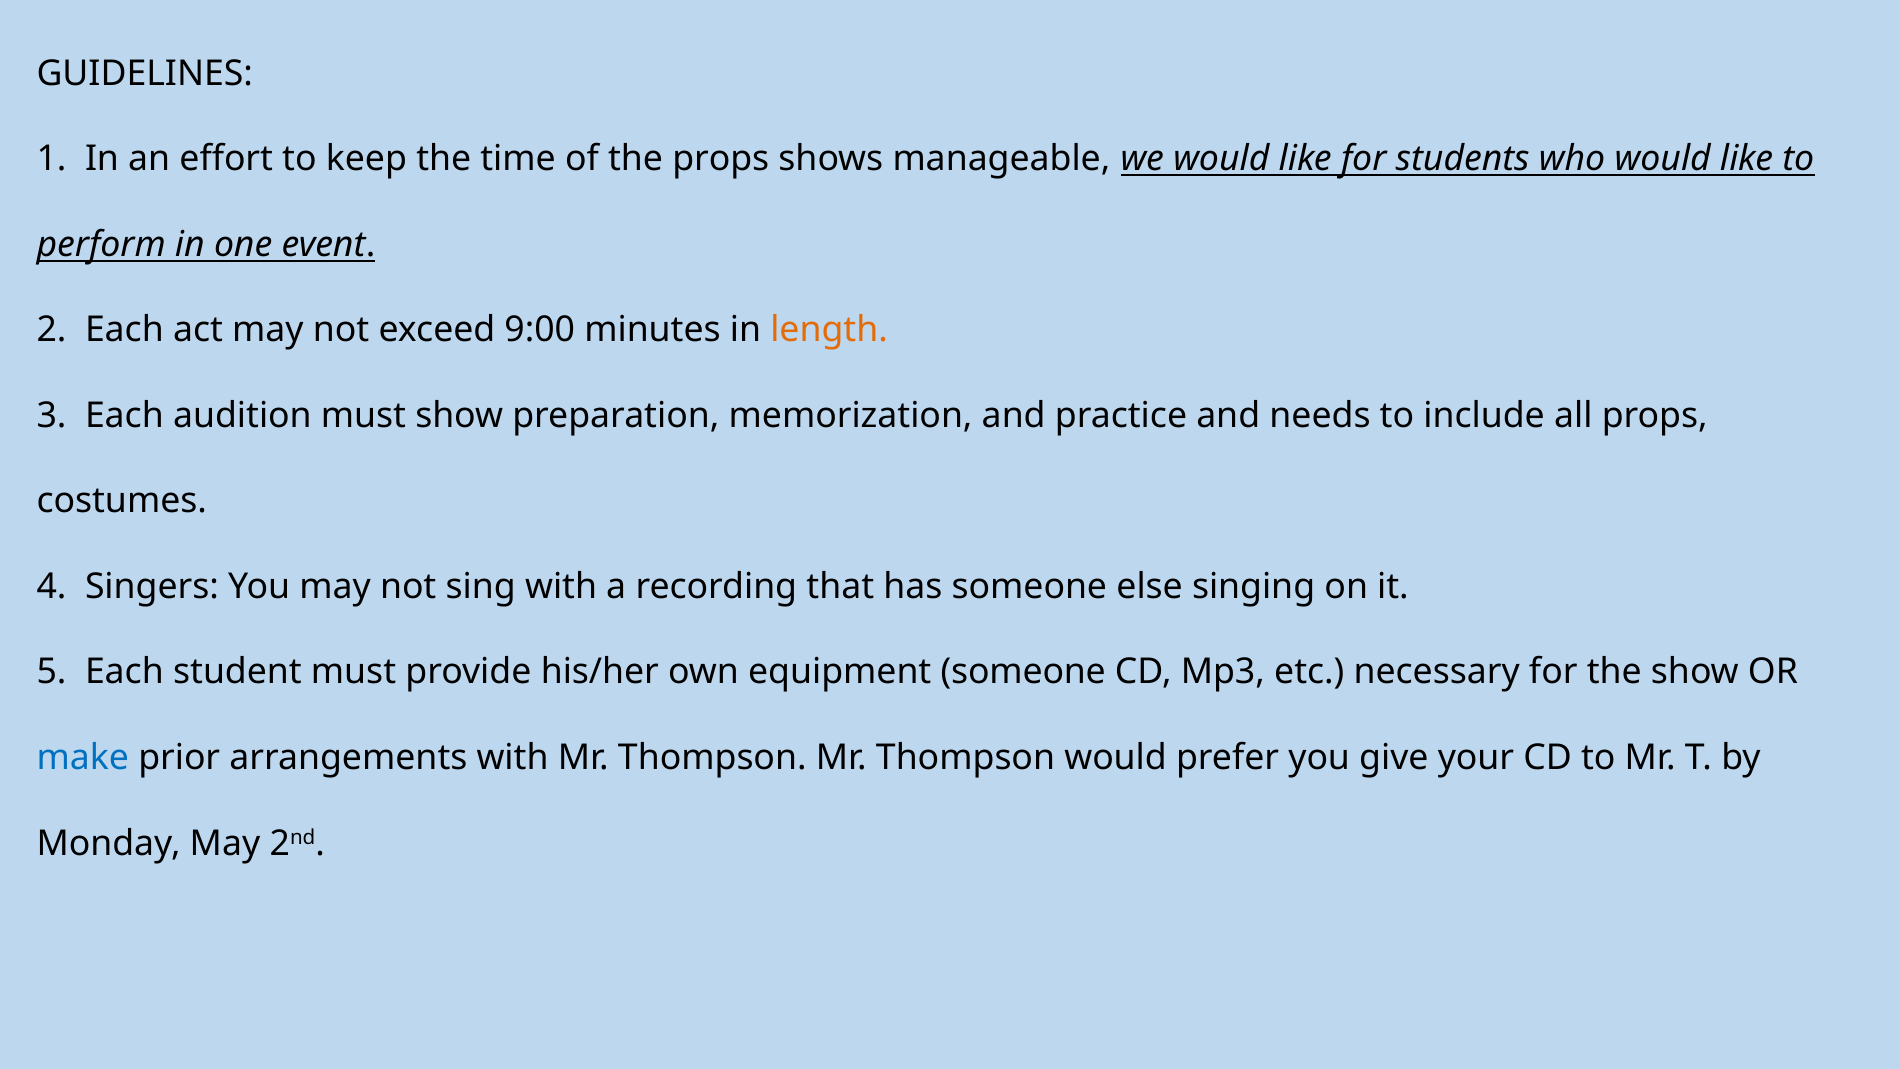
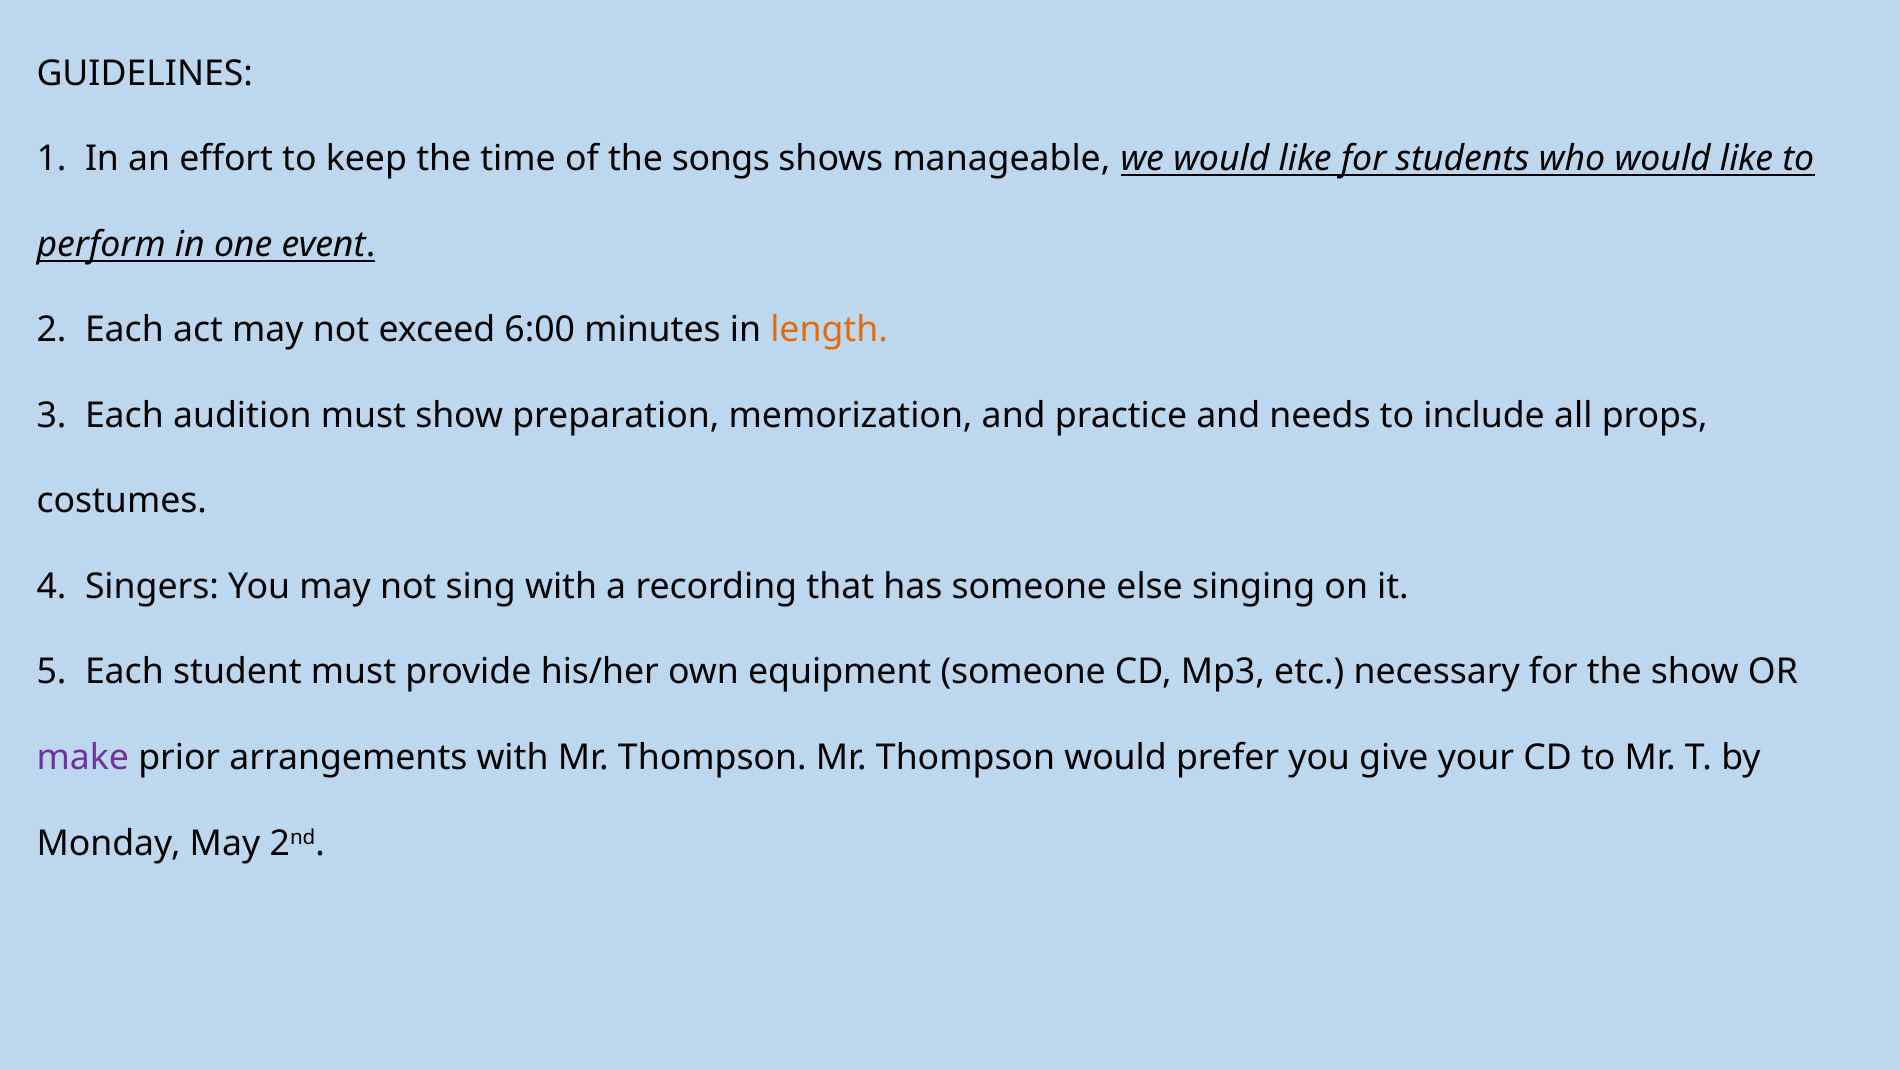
the props: props -> songs
9:00: 9:00 -> 6:00
make colour: blue -> purple
